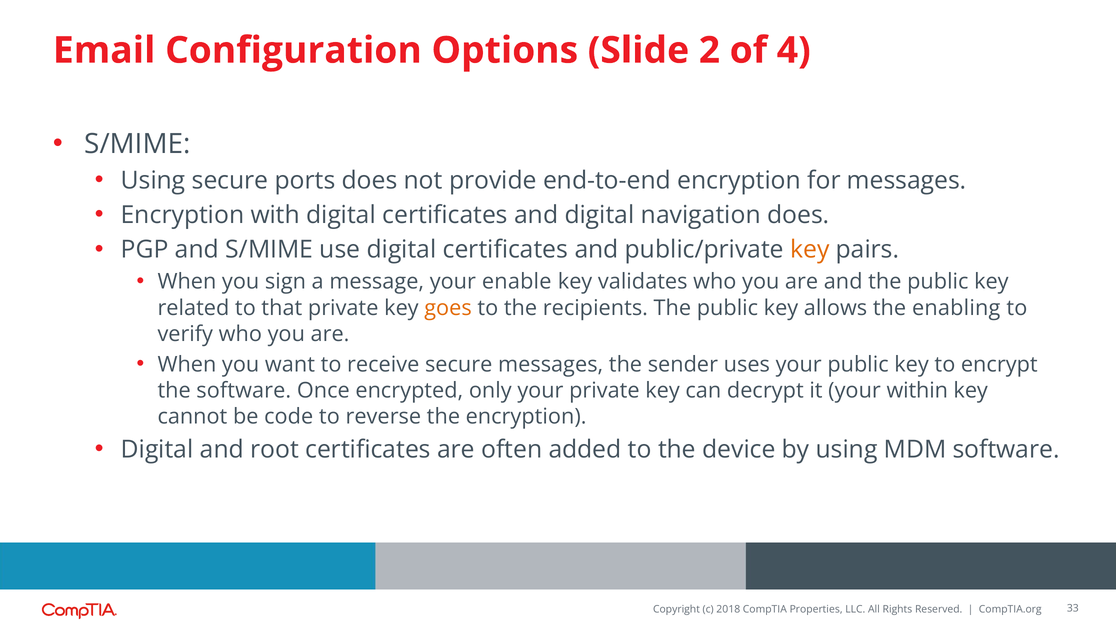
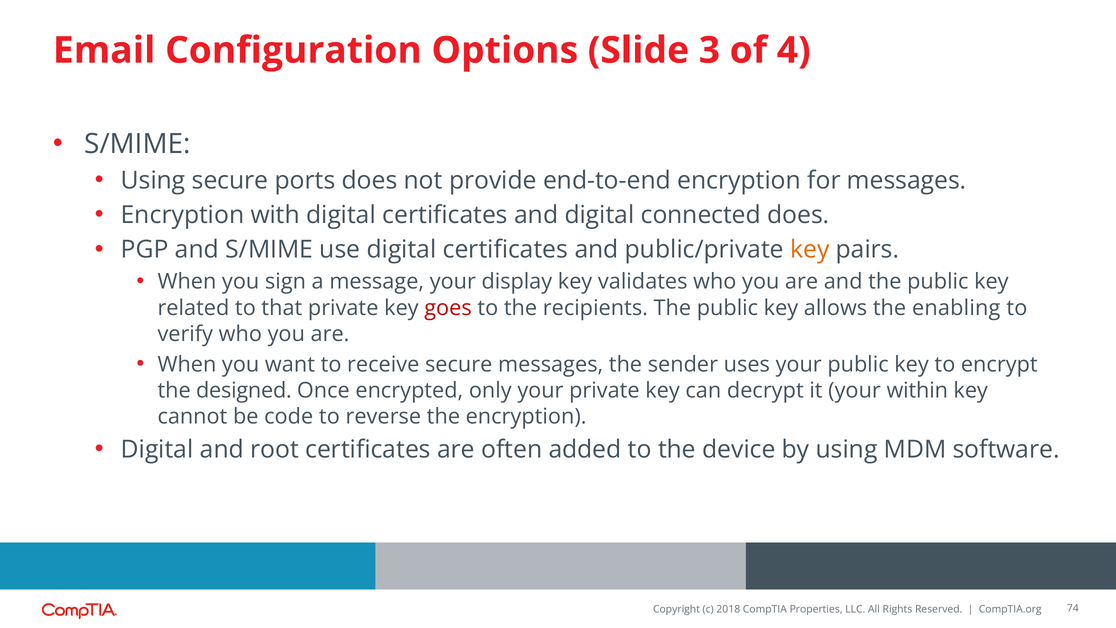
2: 2 -> 3
navigation: navigation -> connected
enable: enable -> display
goes colour: orange -> red
the software: software -> designed
33: 33 -> 74
